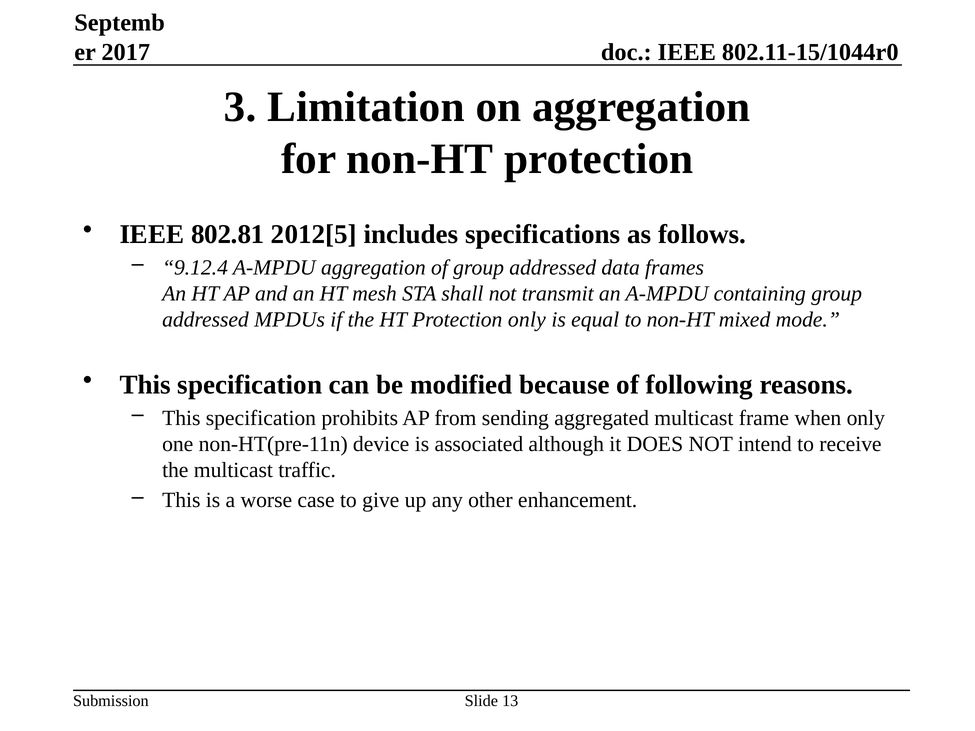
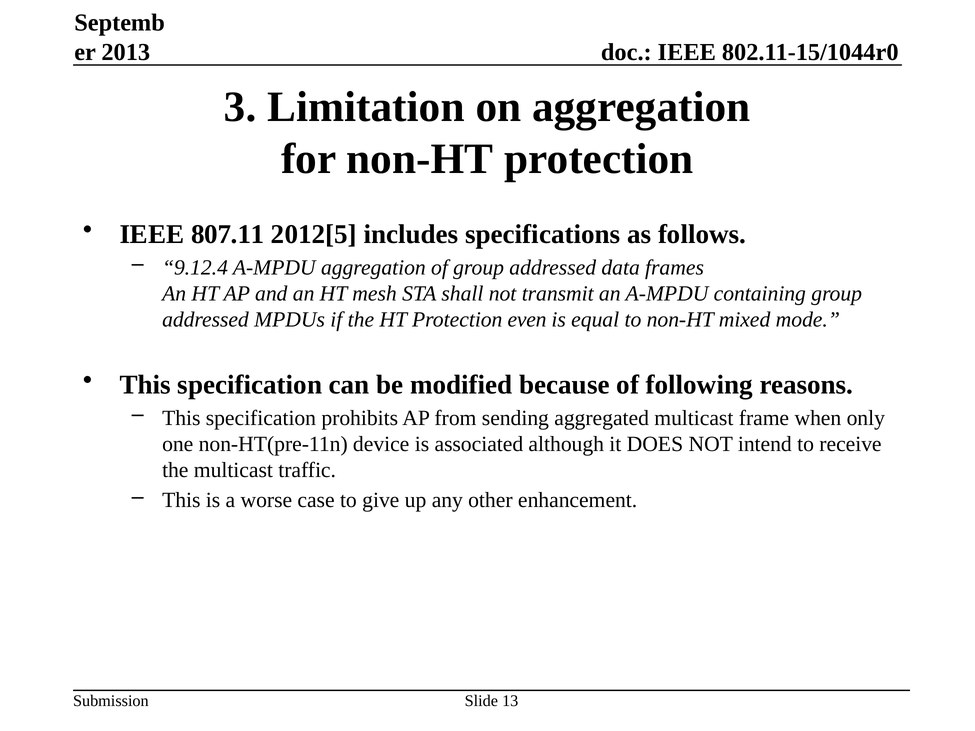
2017: 2017 -> 2013
802.81: 802.81 -> 807.11
Protection only: only -> even
